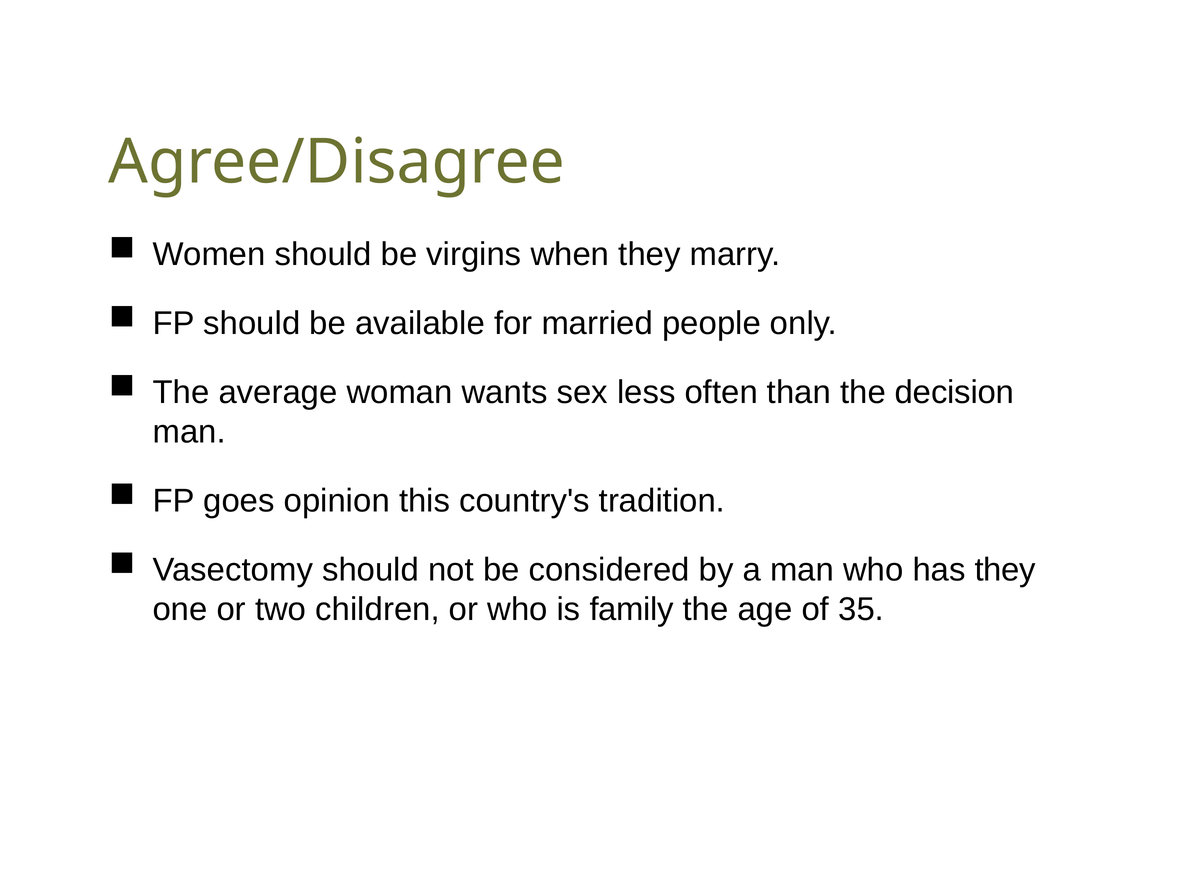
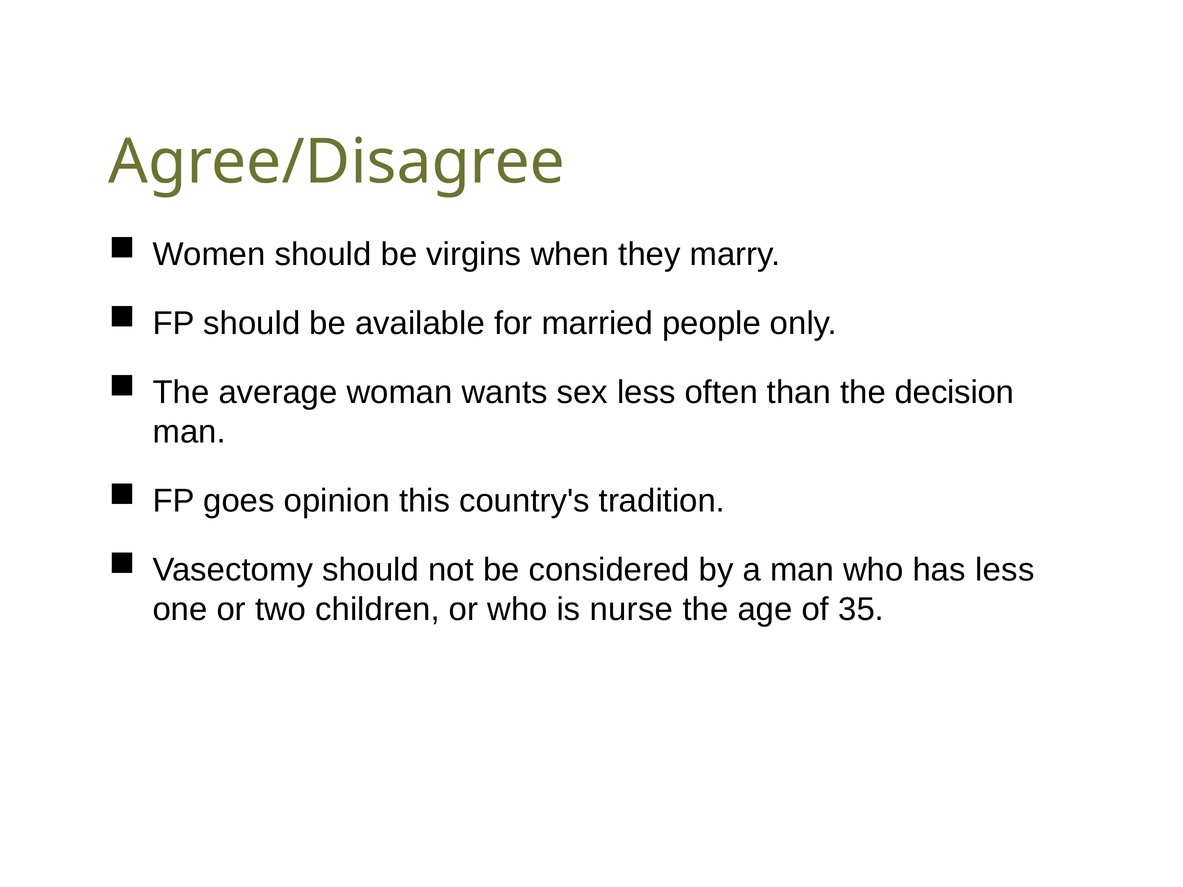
has they: they -> less
family: family -> nurse
